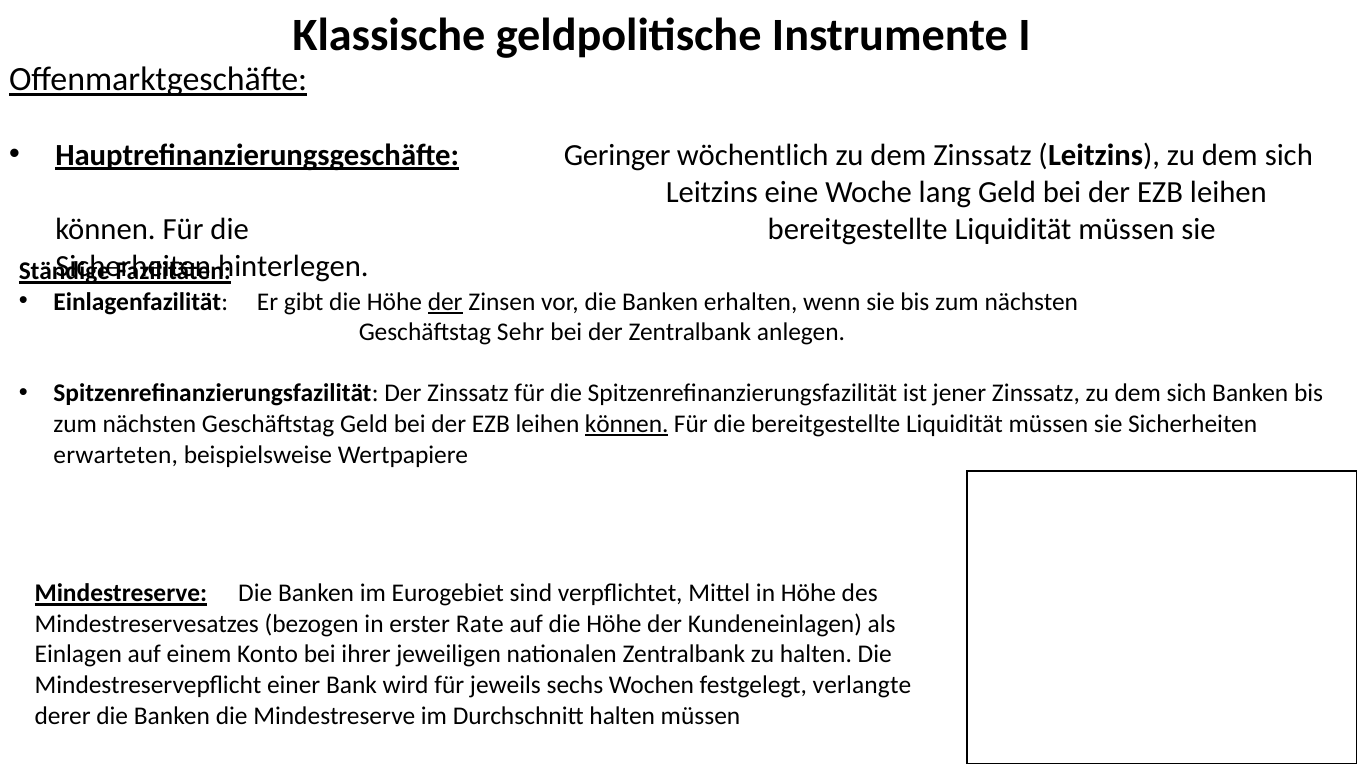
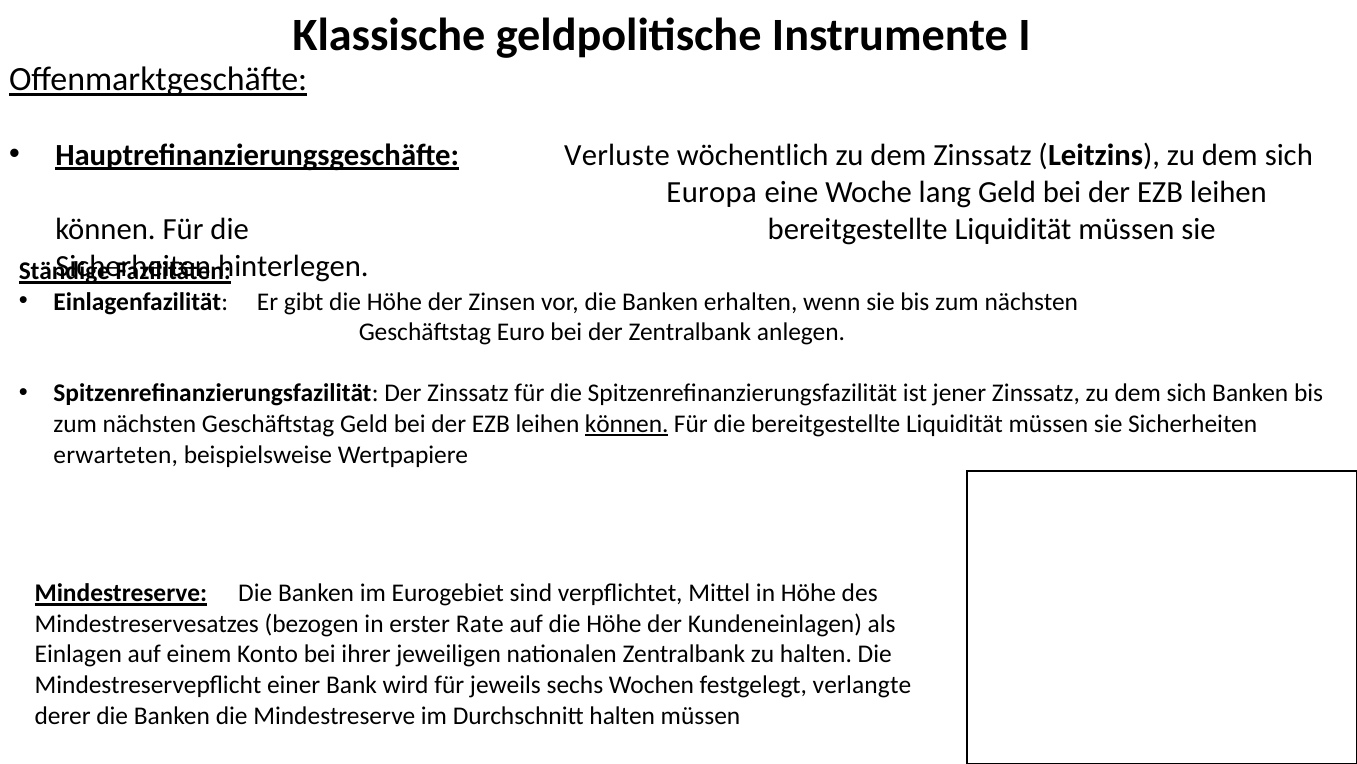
Geringer: Geringer -> Verluste
Leitzins at (712, 192): Leitzins -> Europa
der at (445, 302) underline: present -> none
Sehr: Sehr -> Euro
